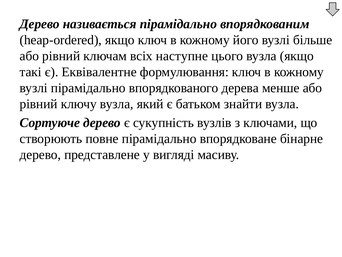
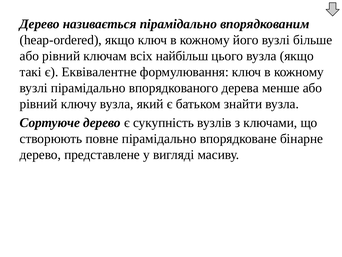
наступне: наступне -> найбільш
